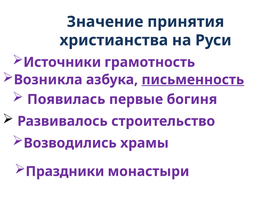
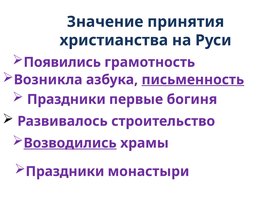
Источники: Источники -> Появились
Появилась at (66, 99): Появилась -> Праздники
Возводились underline: none -> present
